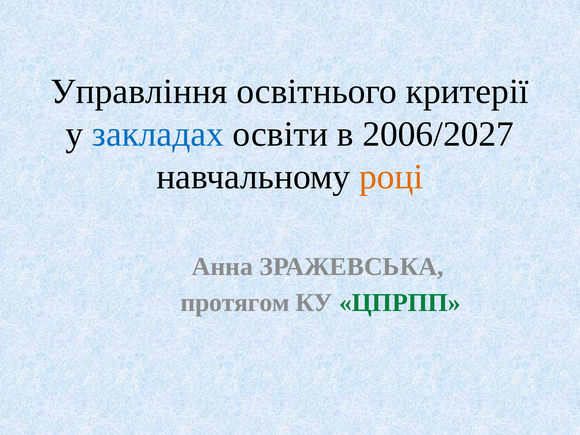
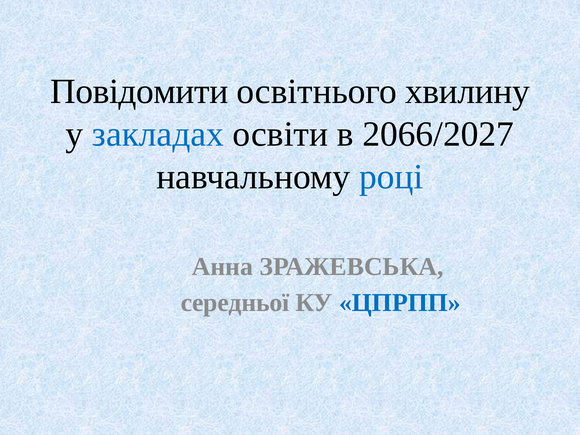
Управління: Управління -> Повідомити
критерії: критерії -> хвилину
2006/2027: 2006/2027 -> 2066/2027
році colour: orange -> blue
протягом: протягом -> середньої
ЦПРПП colour: green -> blue
